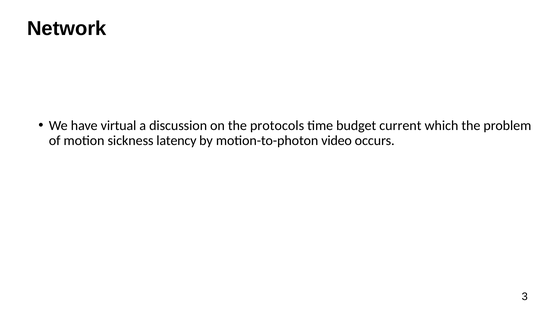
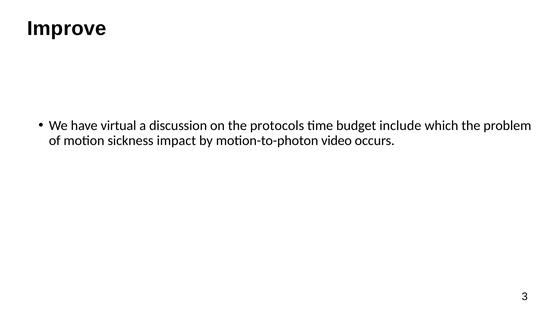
Network: Network -> Improve
current: current -> include
latency: latency -> impact
